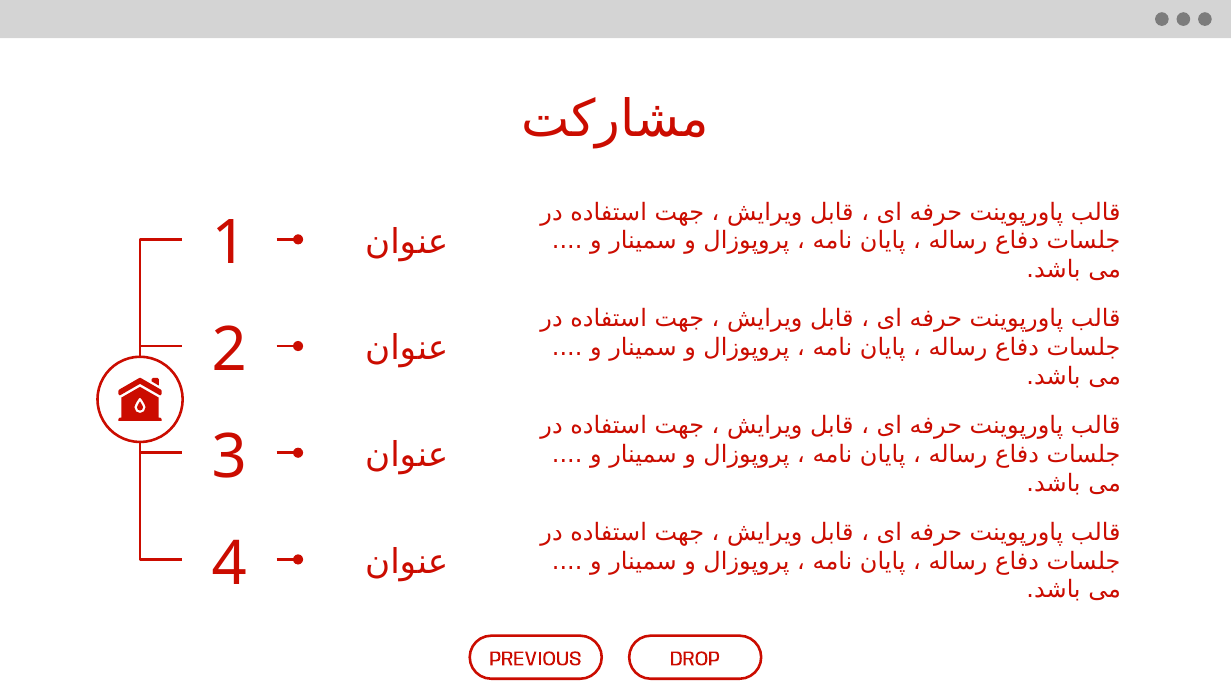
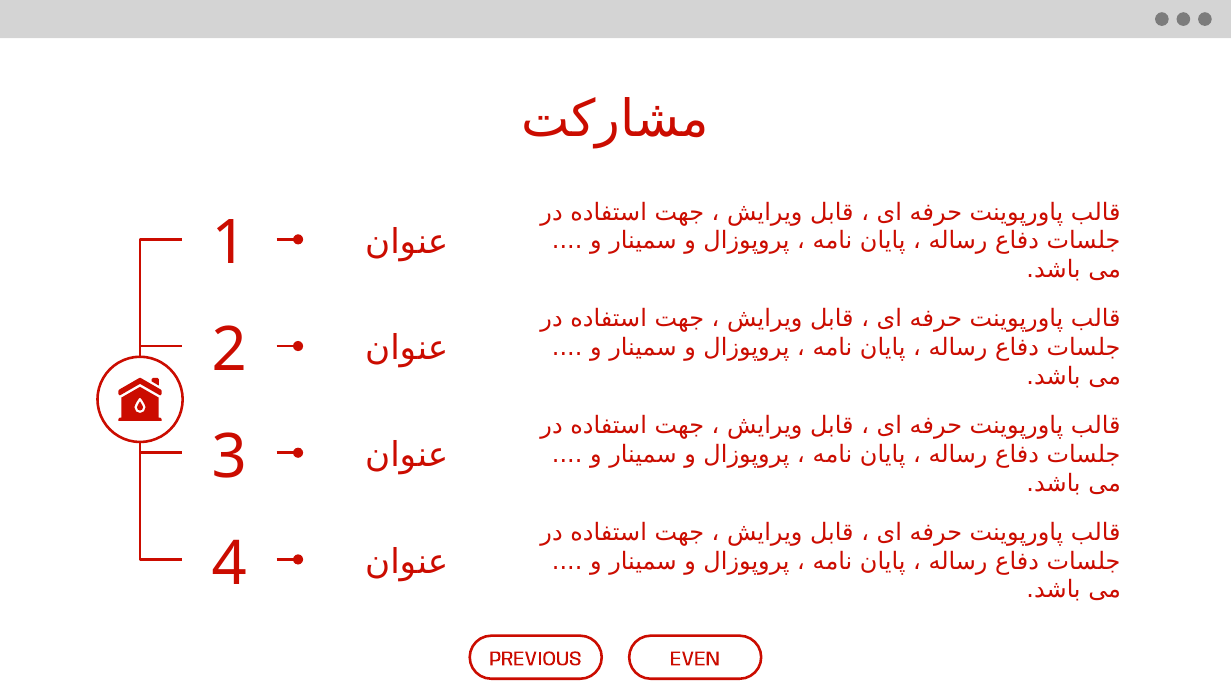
DROP: DROP -> EVEN
